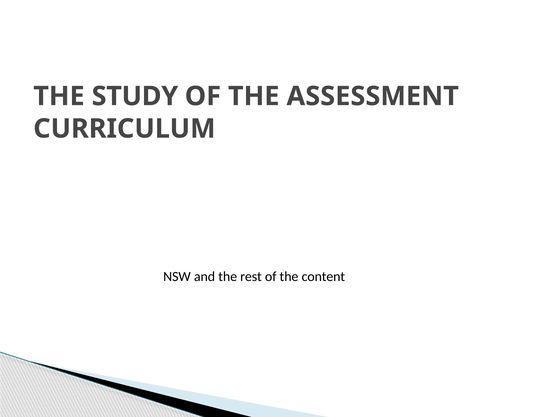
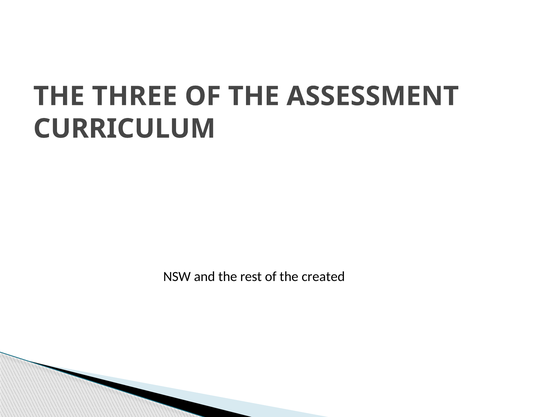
STUDY: STUDY -> THREE
content: content -> created
